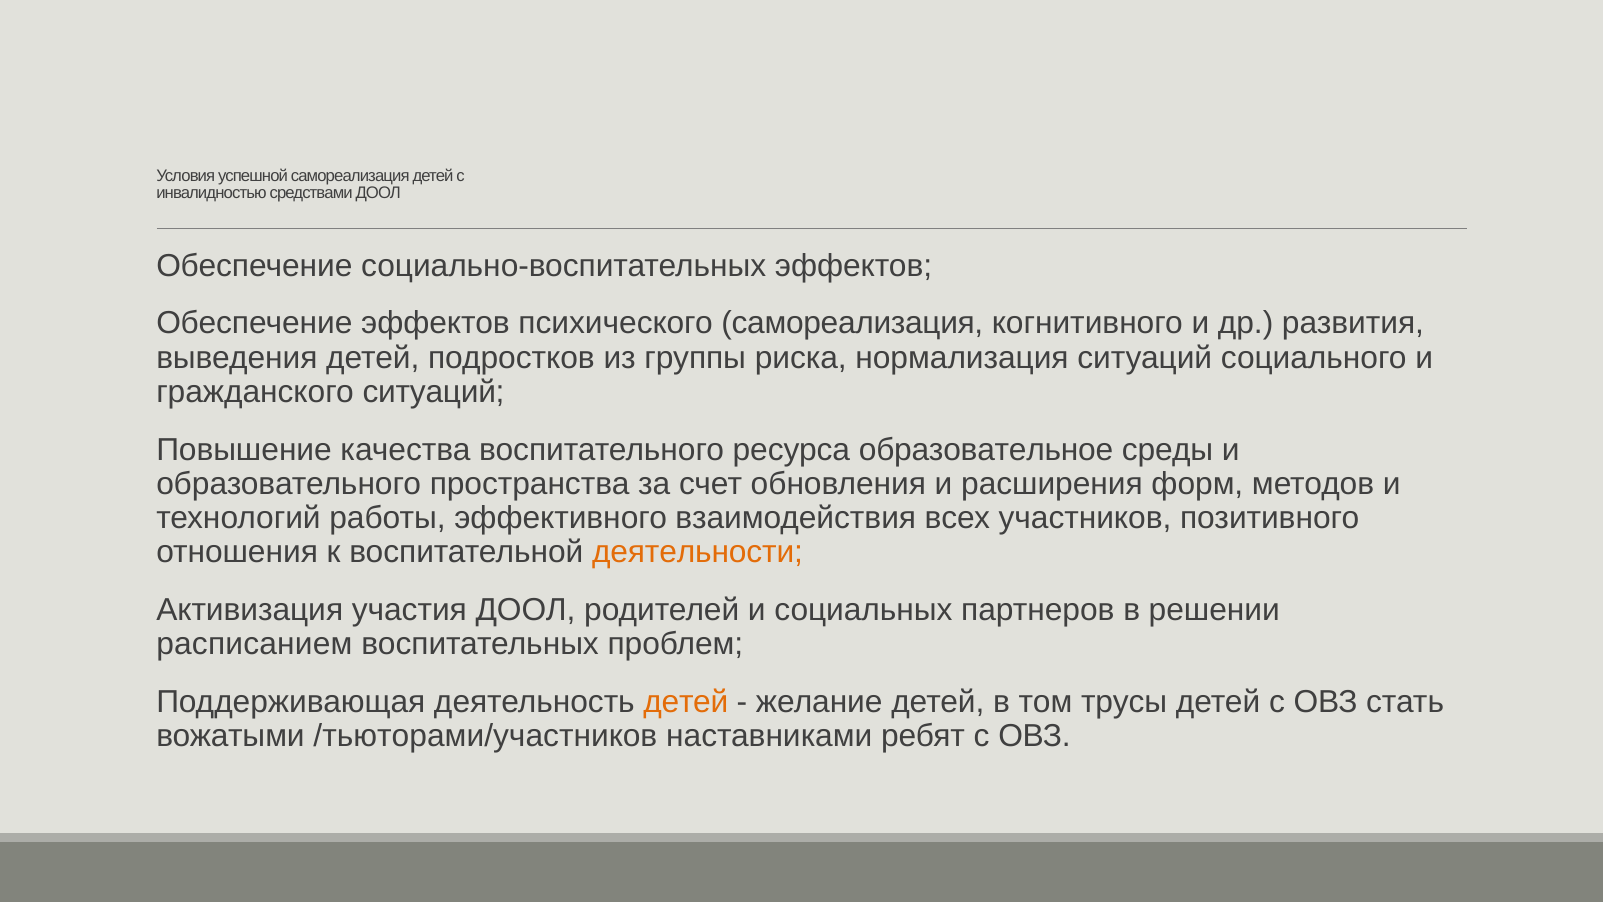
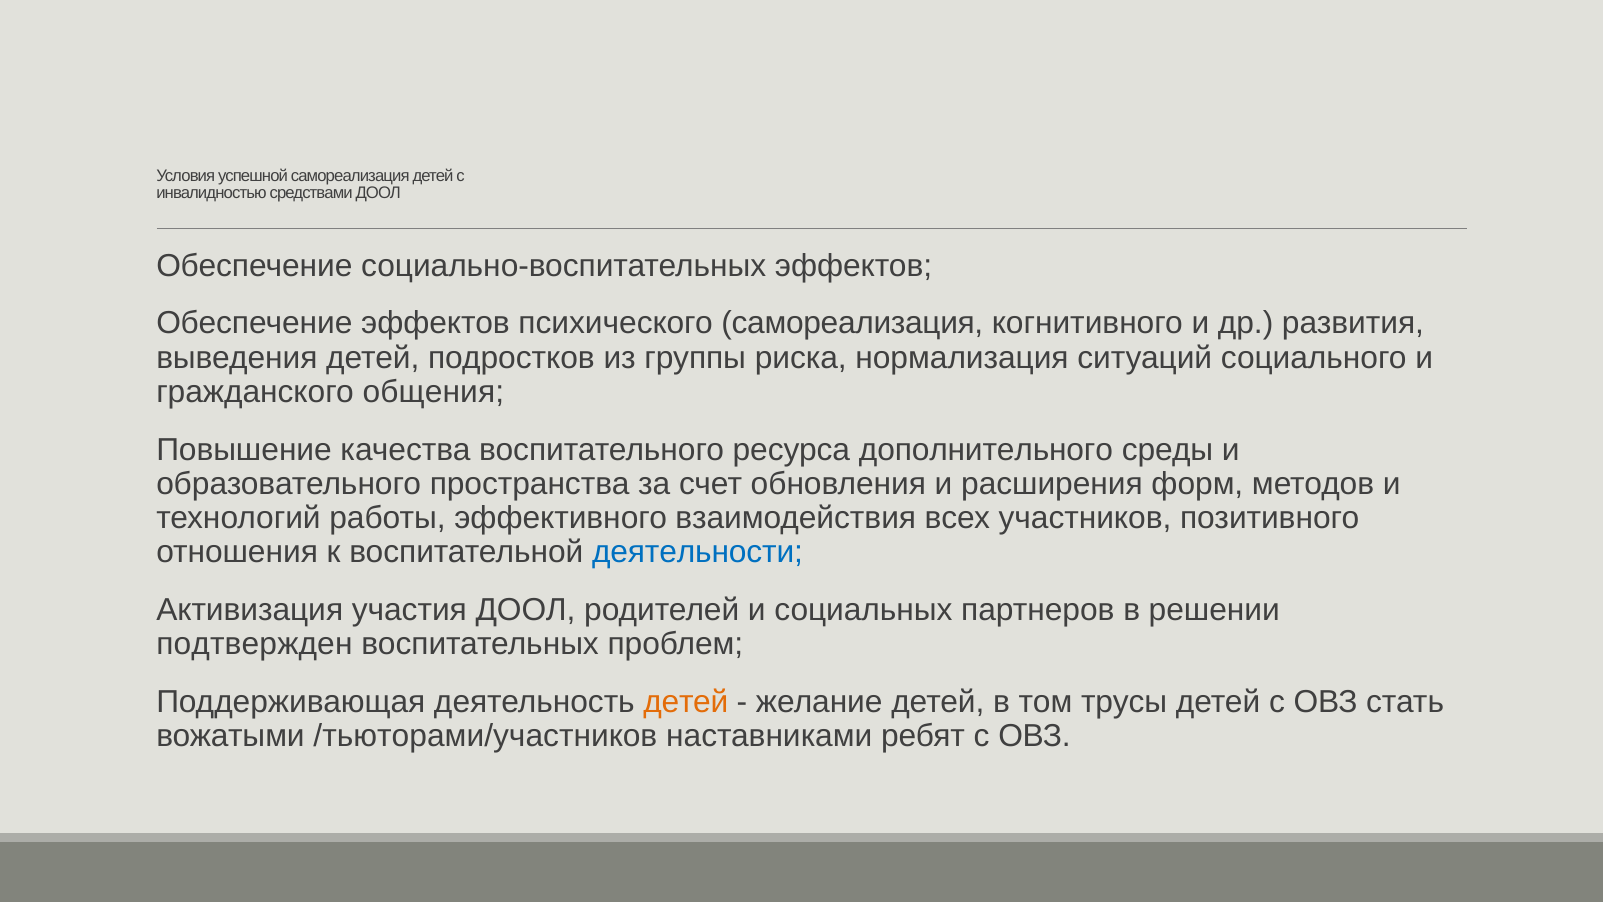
гражданского ситуаций: ситуаций -> общения
образовательное: образовательное -> дополнительного
деятельности colour: orange -> blue
расписанием: расписанием -> подтвержден
